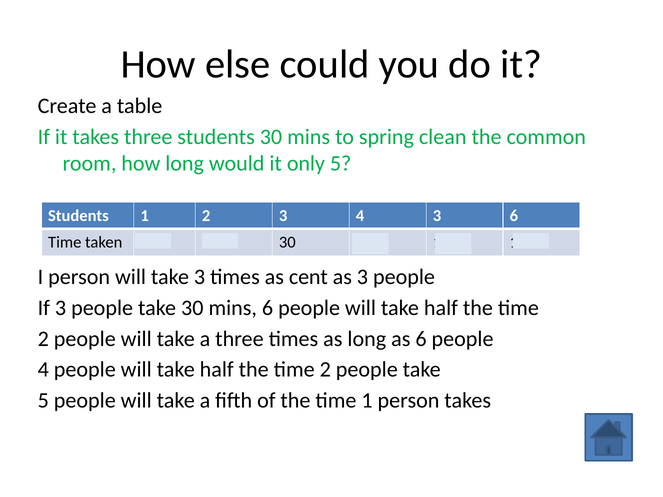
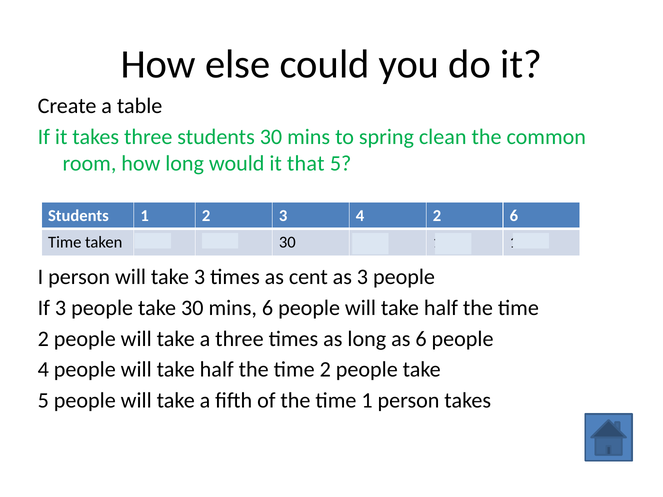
only: only -> that
4 3: 3 -> 2
